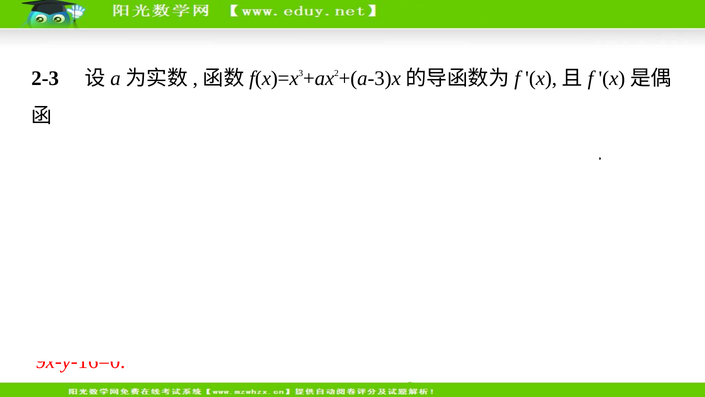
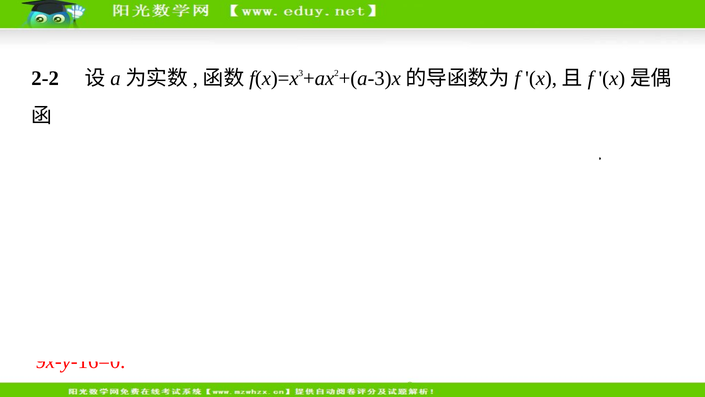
2-3: 2-3 -> 2-2
